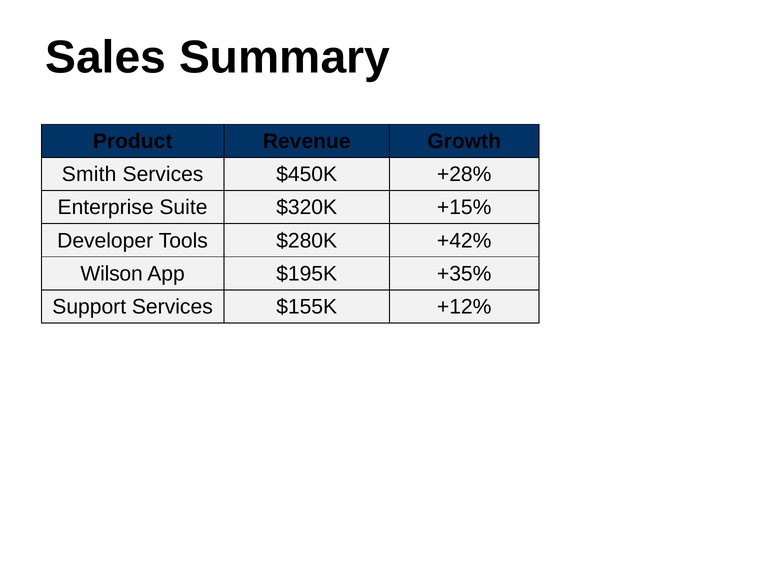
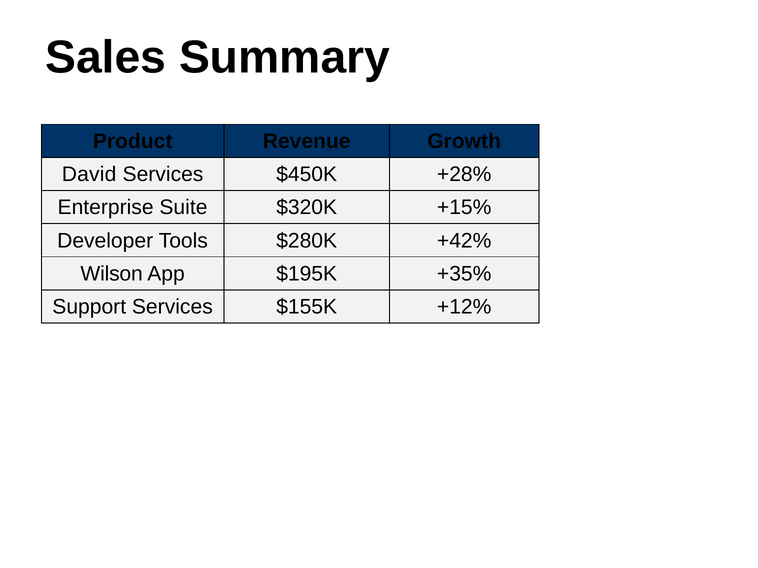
Smith: Smith -> David
